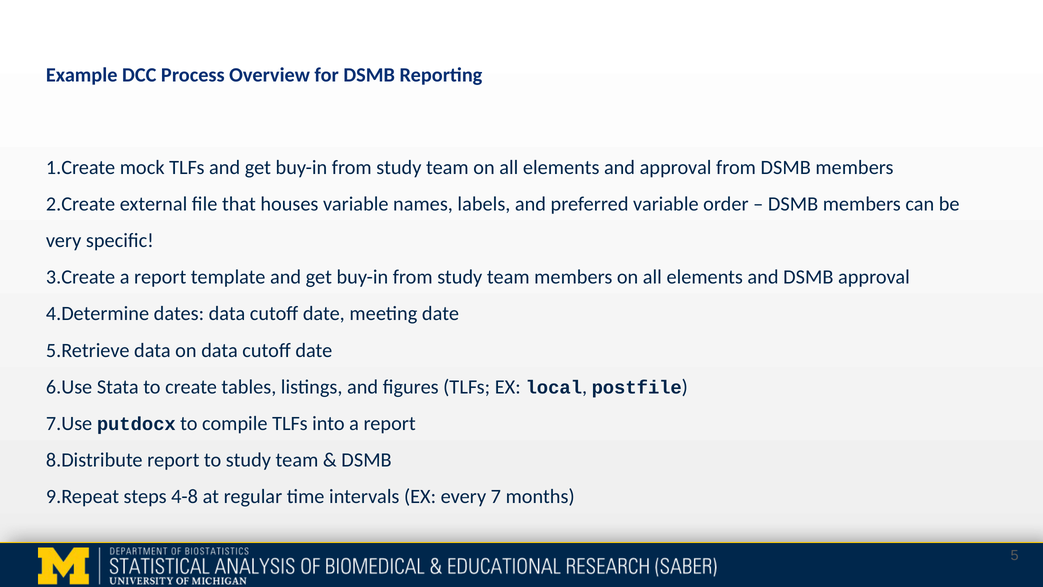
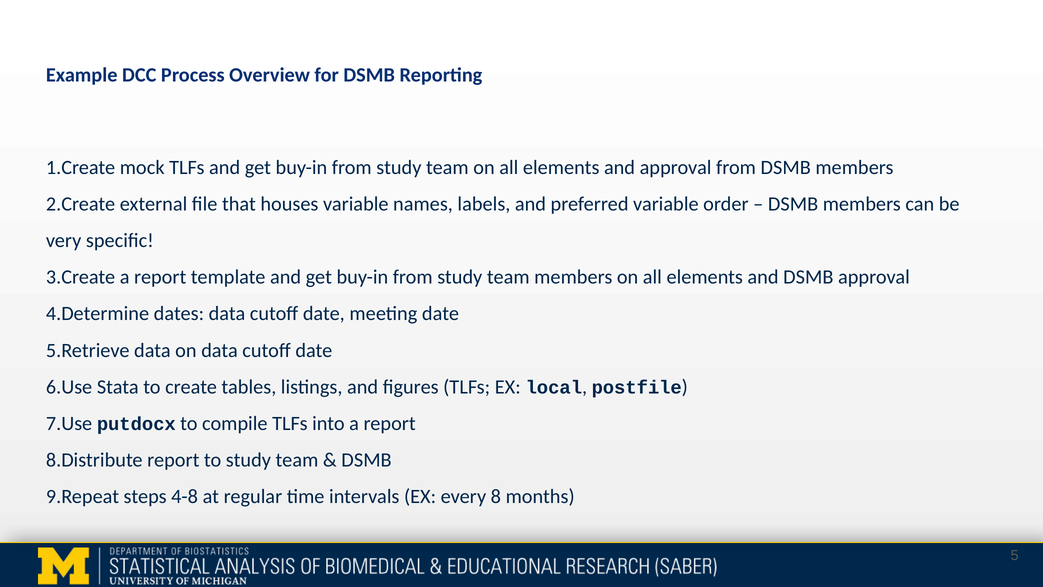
7: 7 -> 8
